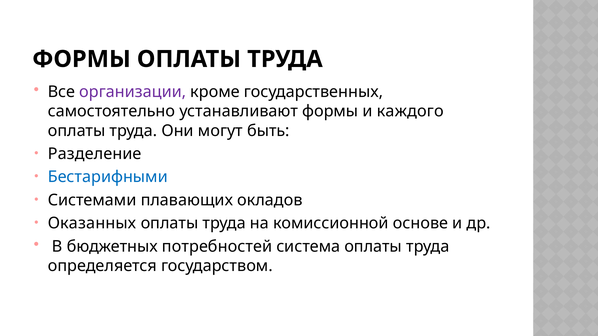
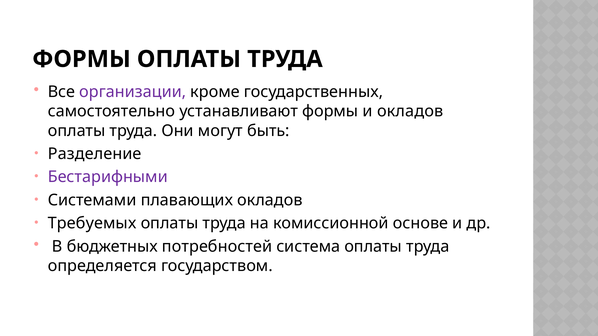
и каждого: каждого -> окладов
Бестарифными colour: blue -> purple
Оказанных: Оказанных -> Требуемых
